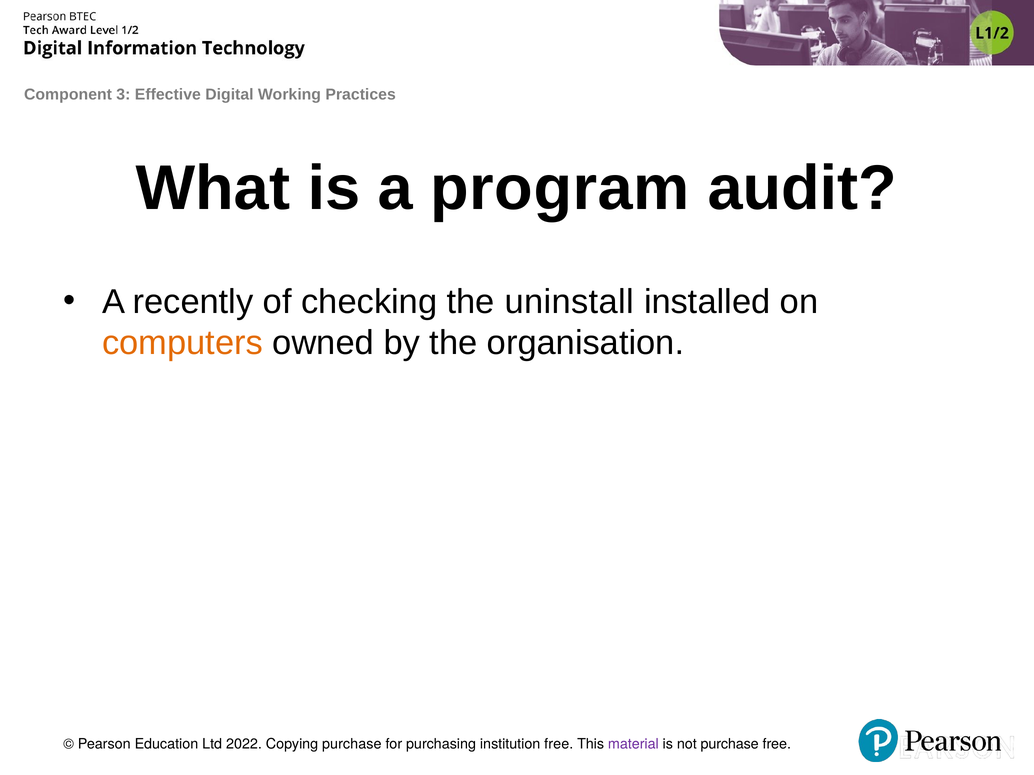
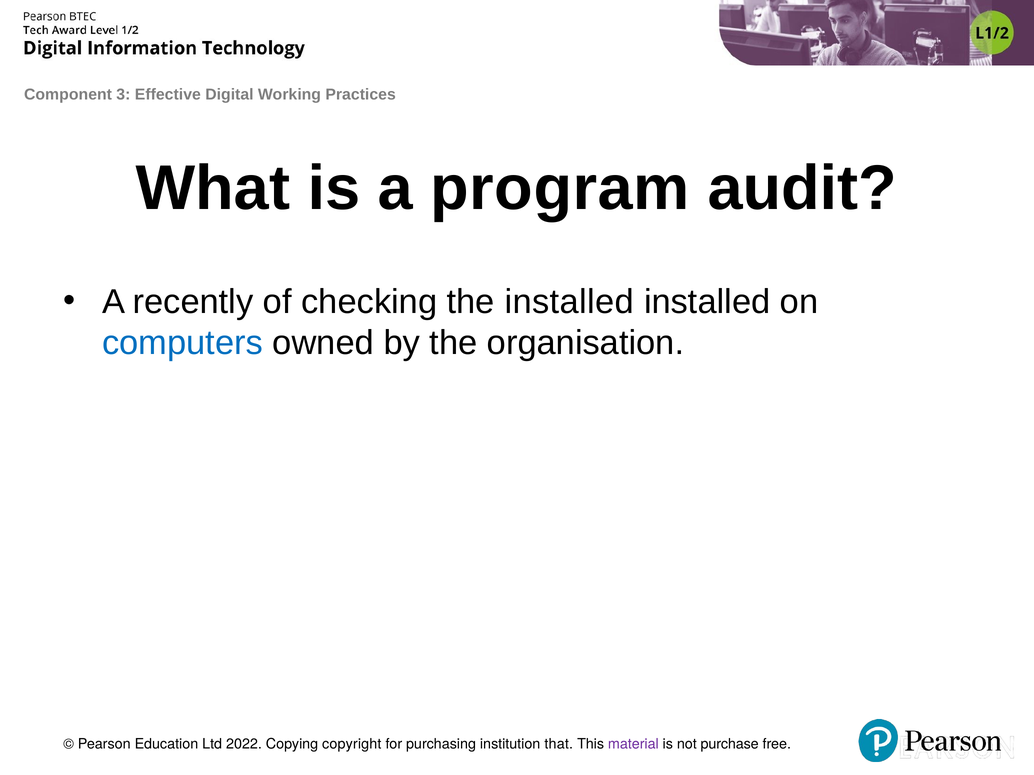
the uninstall: uninstall -> installed
computers colour: orange -> blue
Copying purchase: purchase -> copyright
institution free: free -> that
